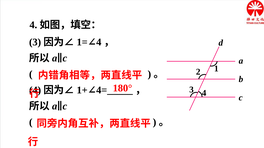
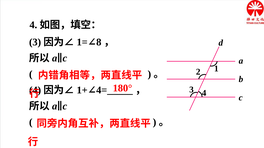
4 at (99, 42): 4 -> 8
